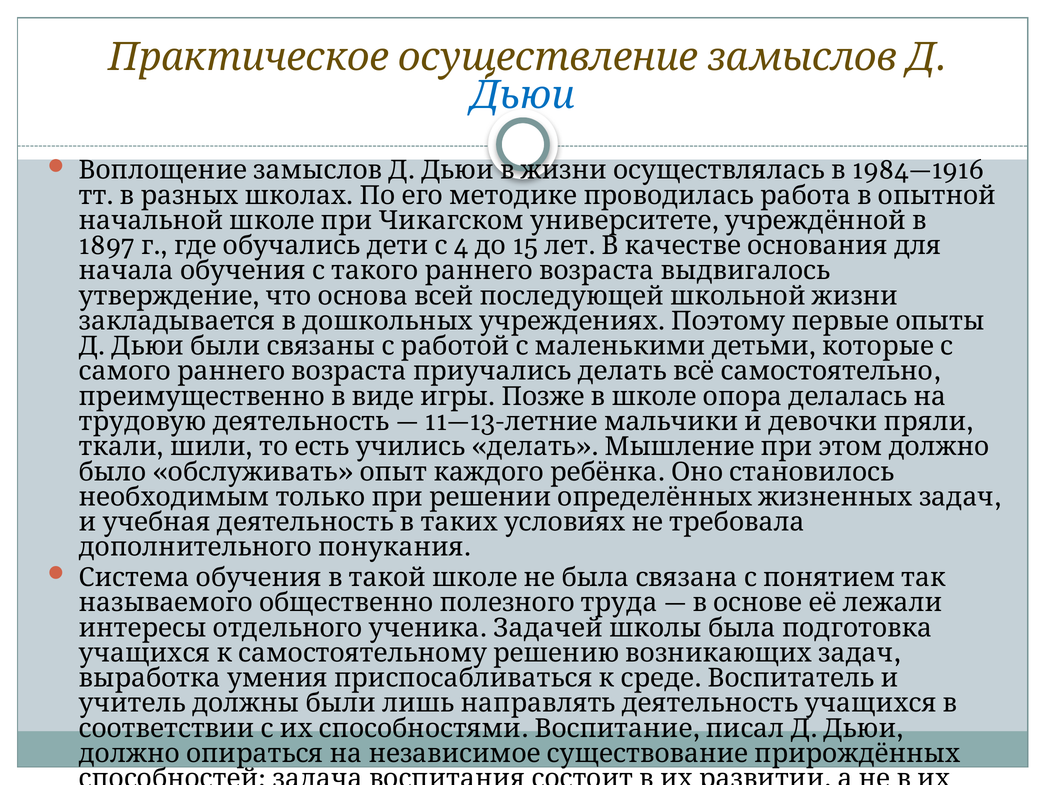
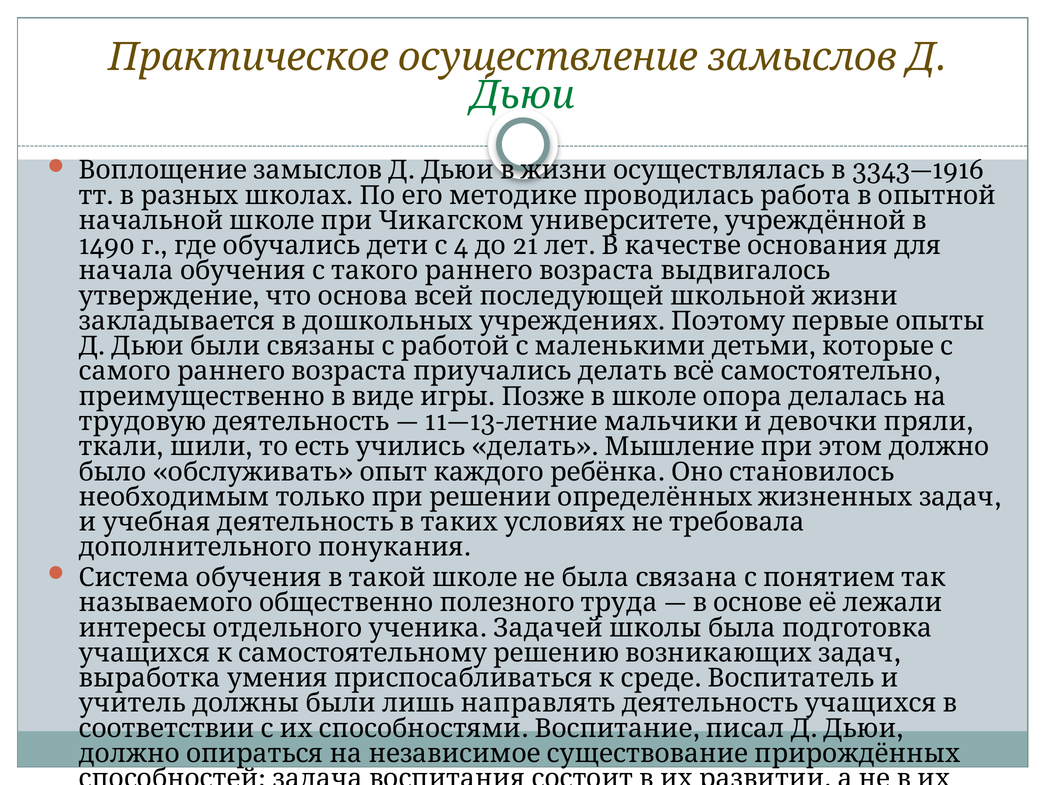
Дьюи at (523, 95) colour: blue -> green
1984—1916: 1984—1916 -> 3343—1916
1897: 1897 -> 1490
15: 15 -> 21
